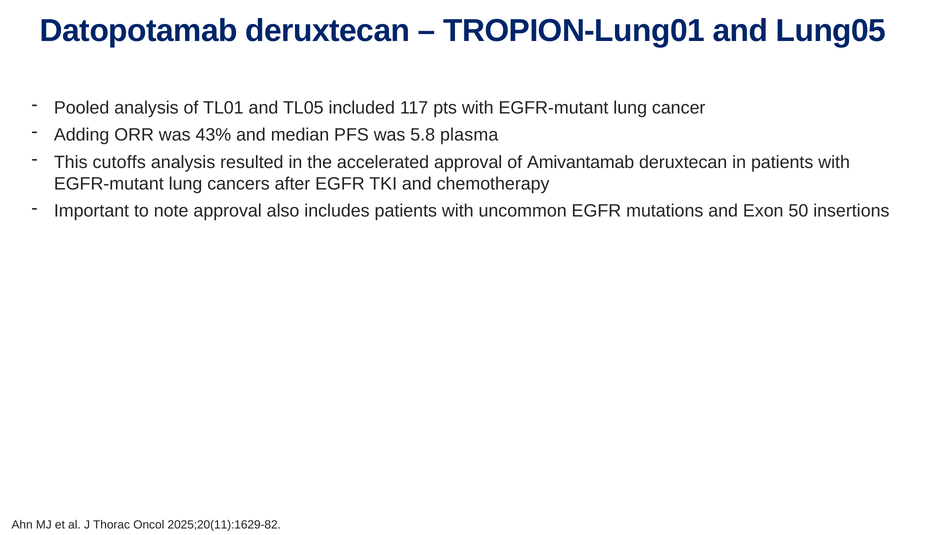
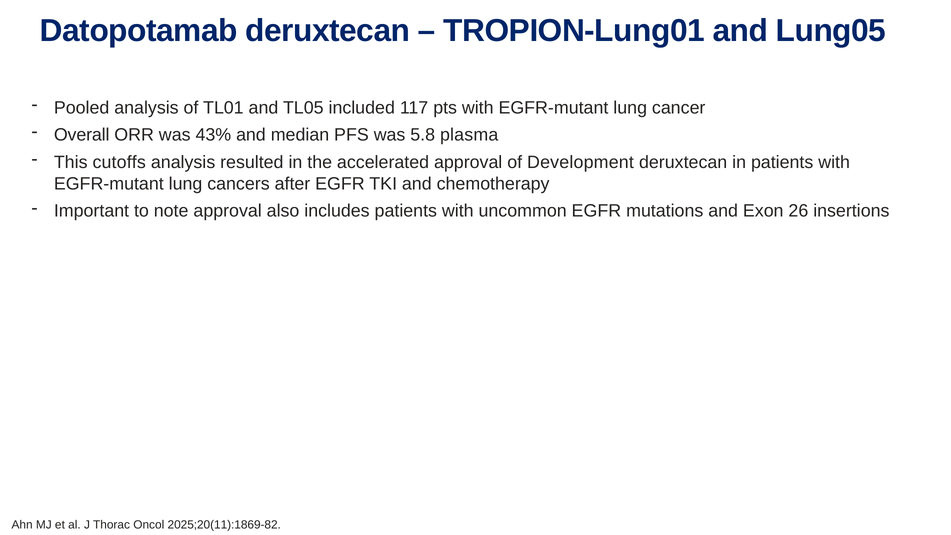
Adding: Adding -> Overall
Amivantamab: Amivantamab -> Development
50: 50 -> 26
2025;20(11):1629-82: 2025;20(11):1629-82 -> 2025;20(11):1869-82
